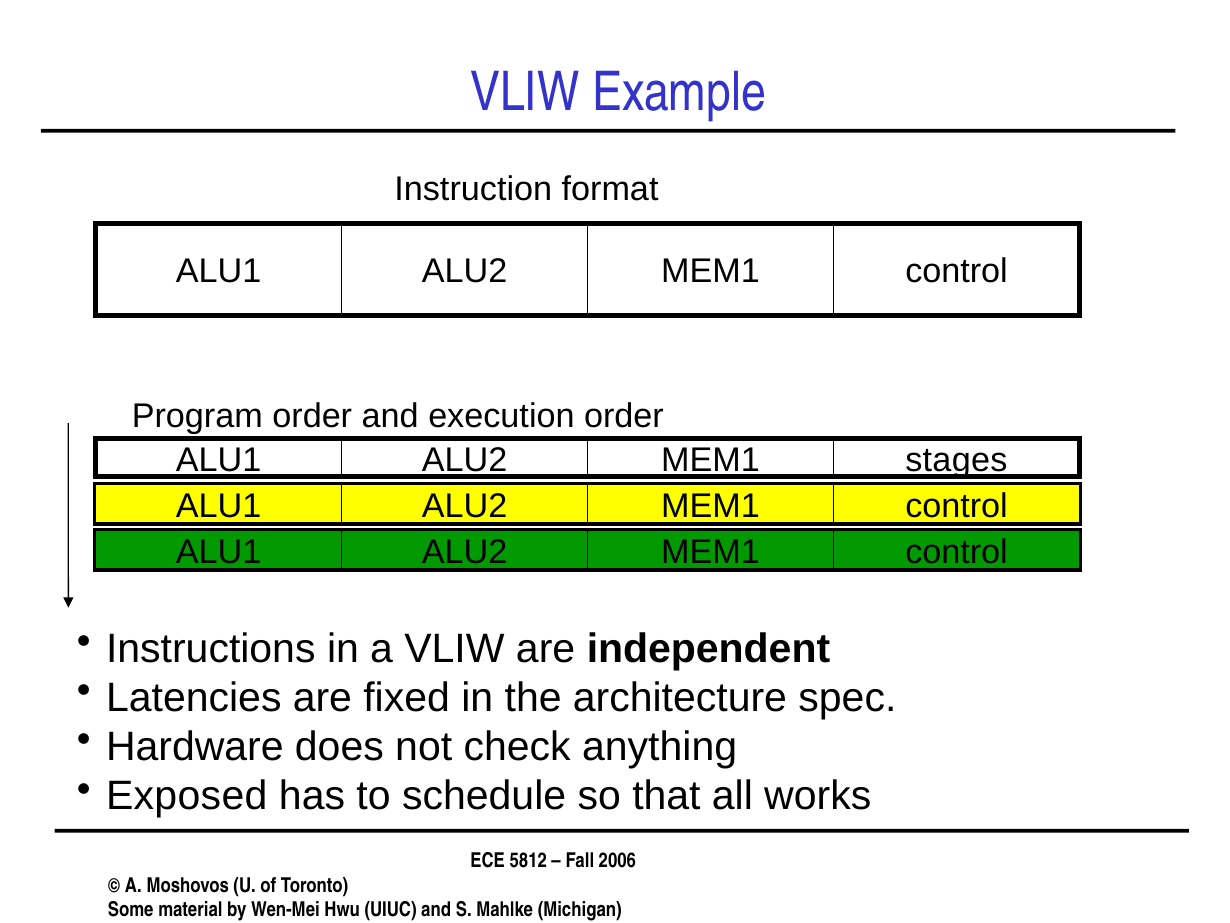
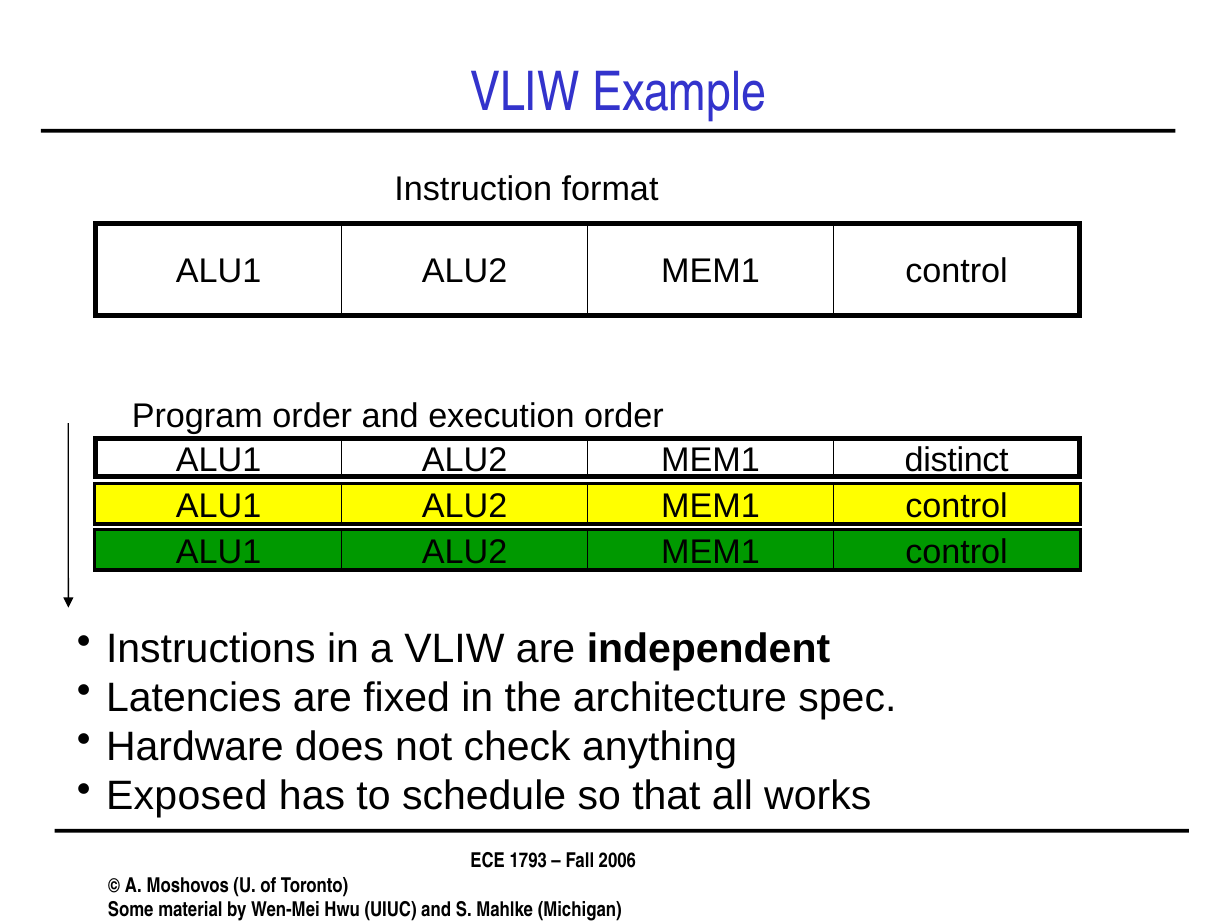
stages: stages -> distinct
5812: 5812 -> 1793
